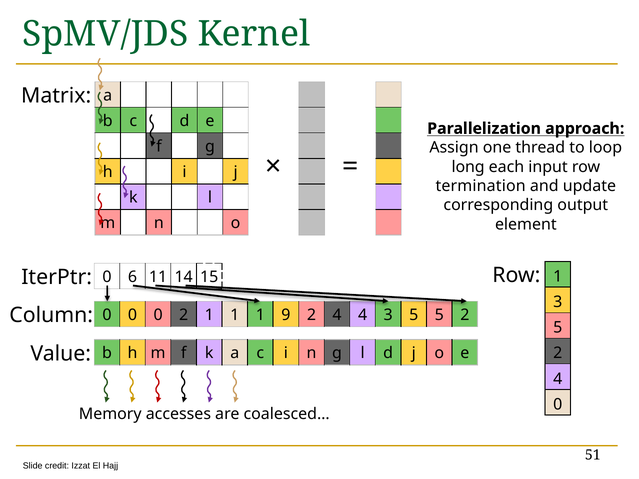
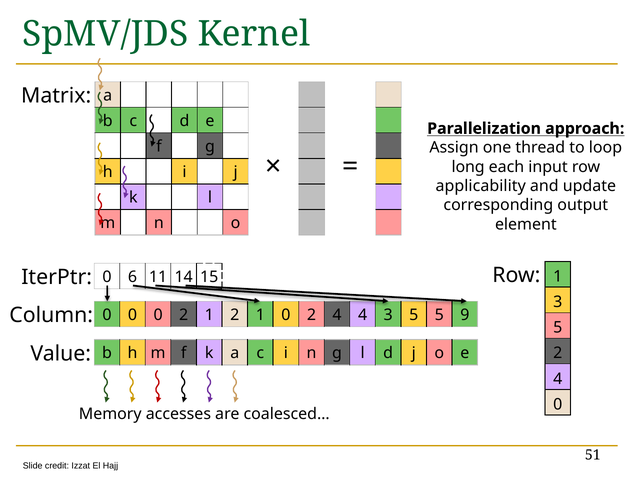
termination: termination -> applicability
2 1 1: 1 -> 2
1 9: 9 -> 0
5 5 2: 2 -> 9
